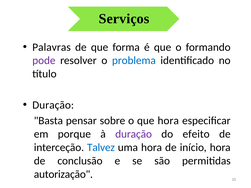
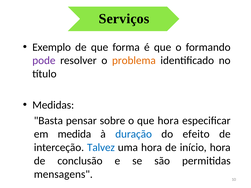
Palavras: Palavras -> Exemplo
problema colour: blue -> orange
Duração at (53, 105): Duração -> Medidas
porque: porque -> medida
duração at (134, 134) colour: purple -> blue
autorização: autorização -> mensagens
